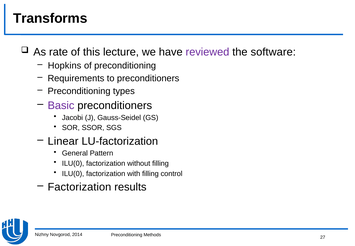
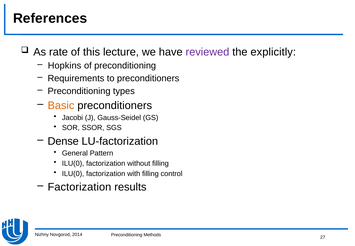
Transforms: Transforms -> References
software: software -> explicitly
Basic colour: purple -> orange
Linear: Linear -> Dense
